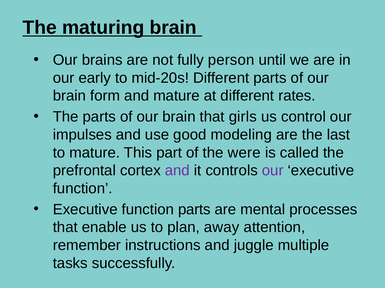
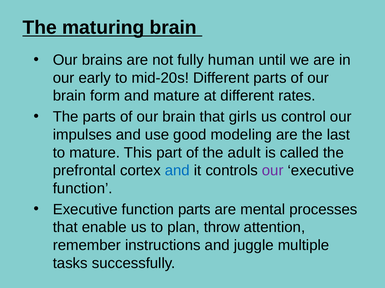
person: person -> human
were: were -> adult
and at (177, 171) colour: purple -> blue
away: away -> throw
